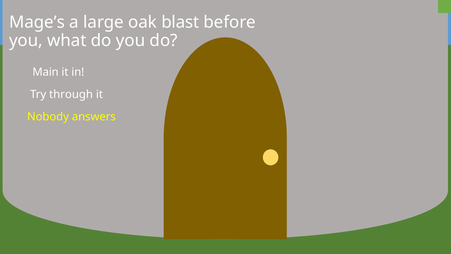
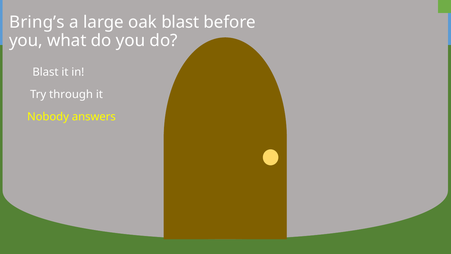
Mage’s: Mage’s -> Bring’s
Main at (46, 72): Main -> Blast
